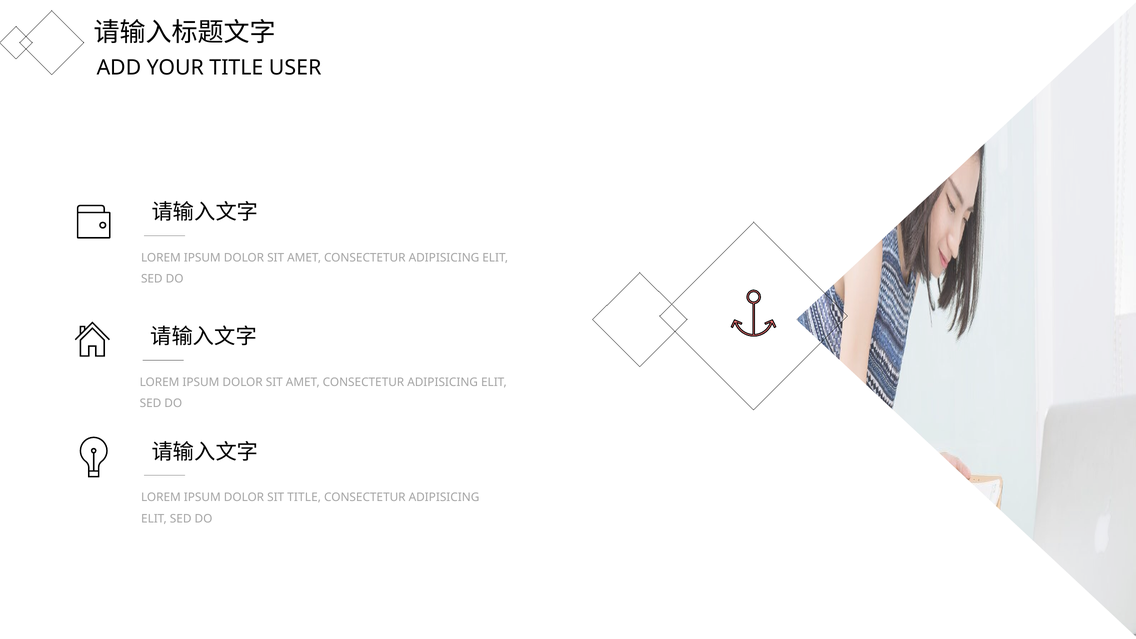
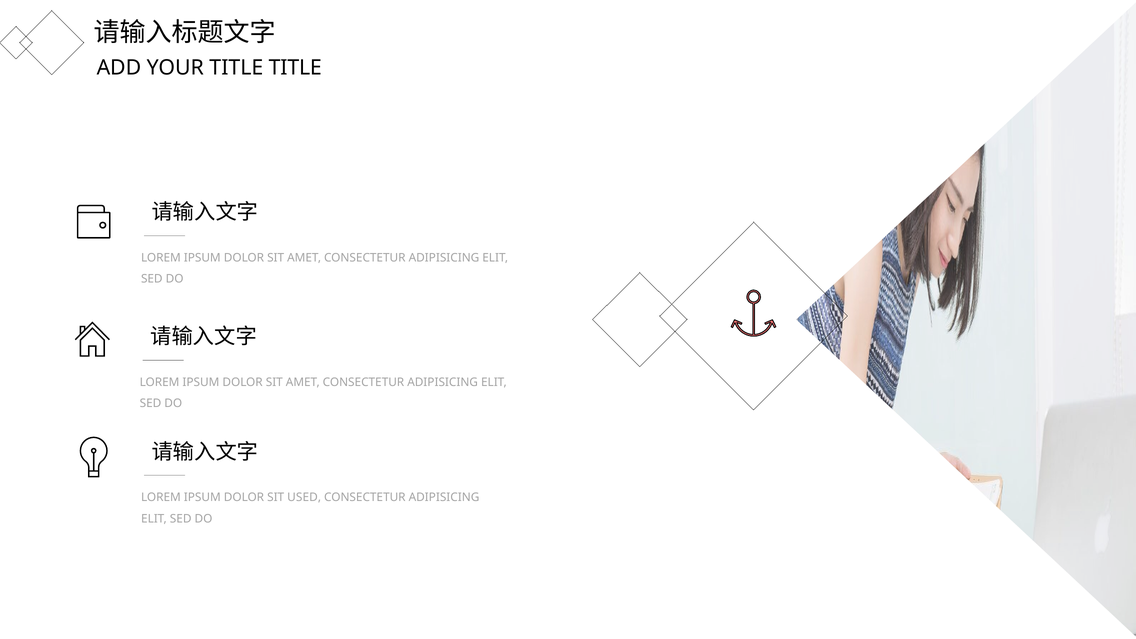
TITLE USER: USER -> TITLE
SIT TITLE: TITLE -> USED
